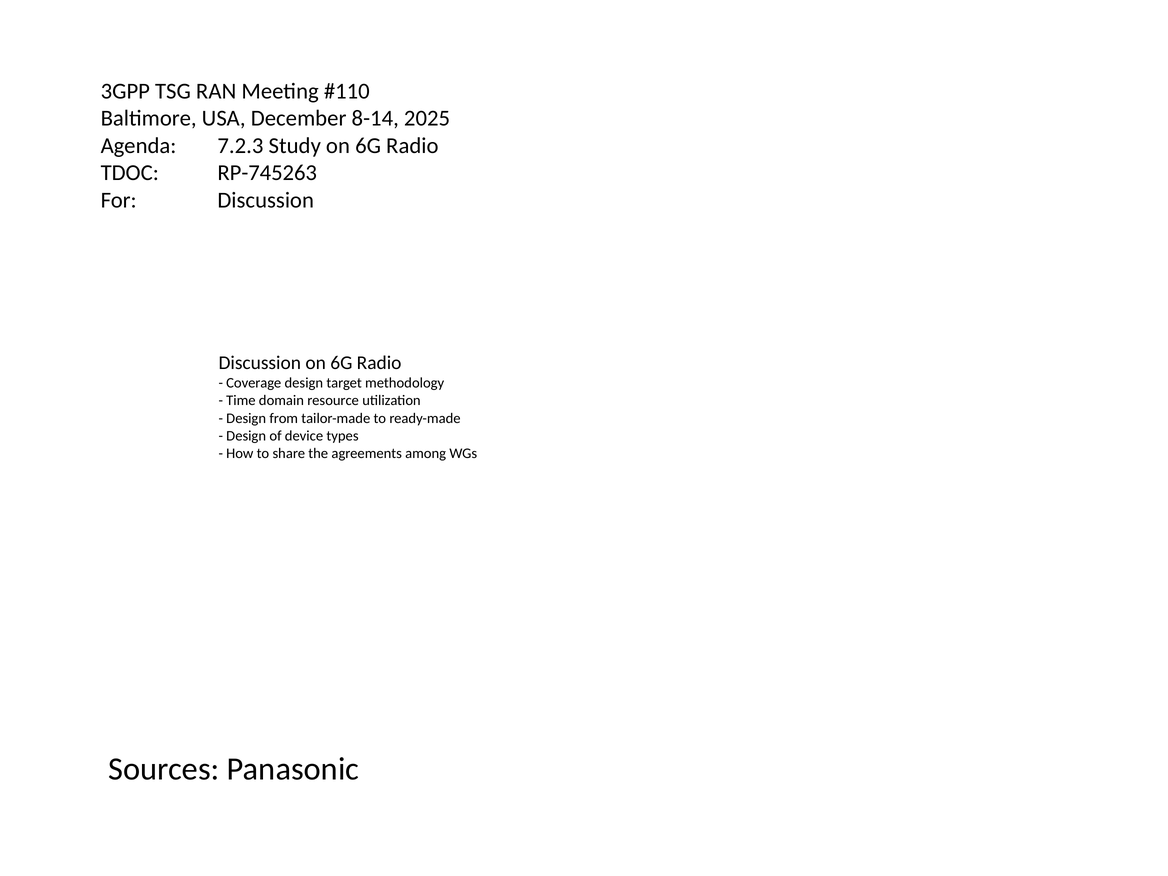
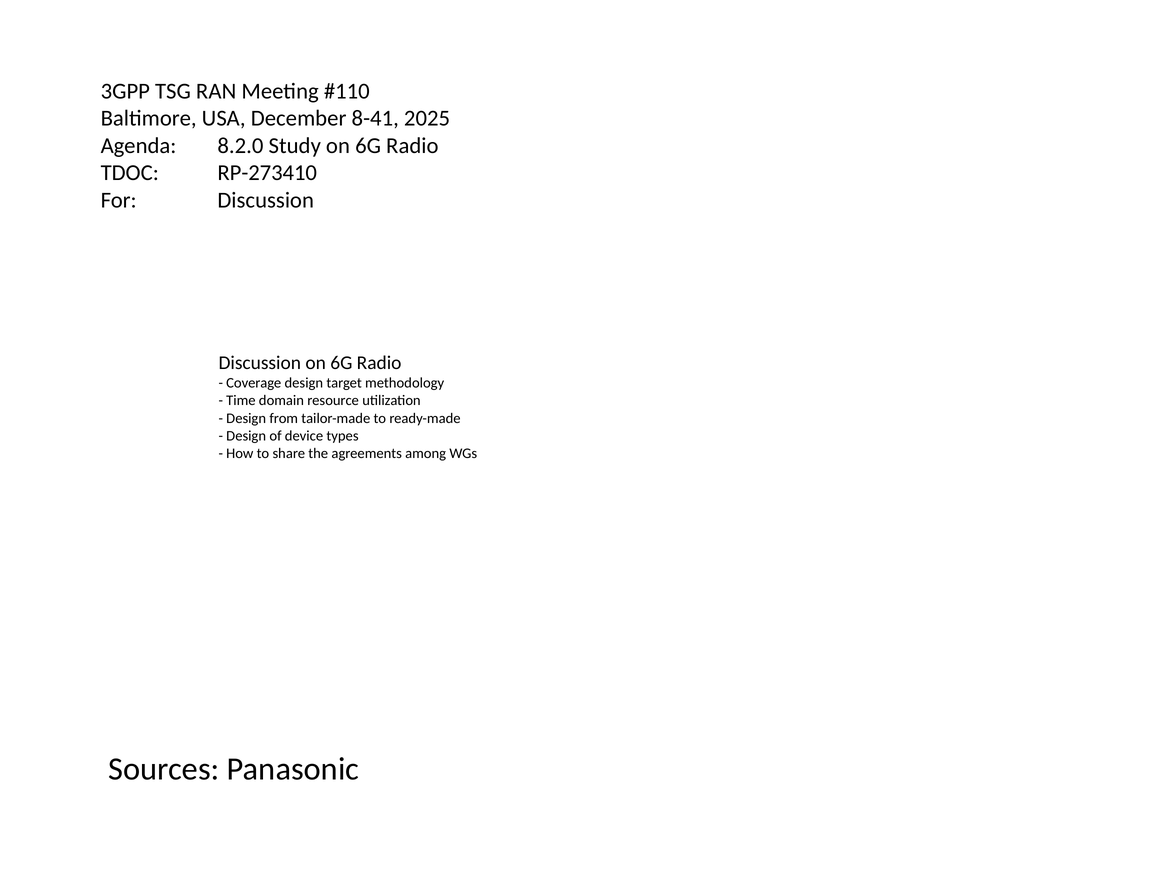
8-14: 8-14 -> 8-41
7.2.3: 7.2.3 -> 8.2.0
RP-745263: RP-745263 -> RP-273410
